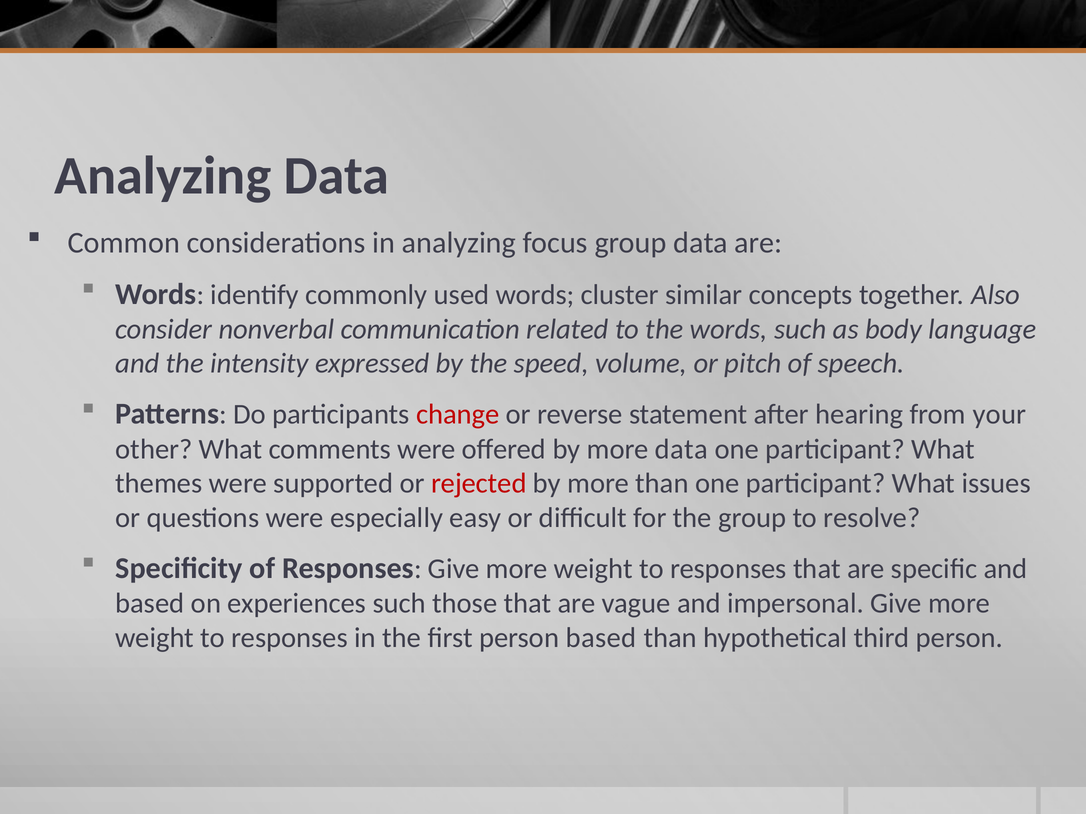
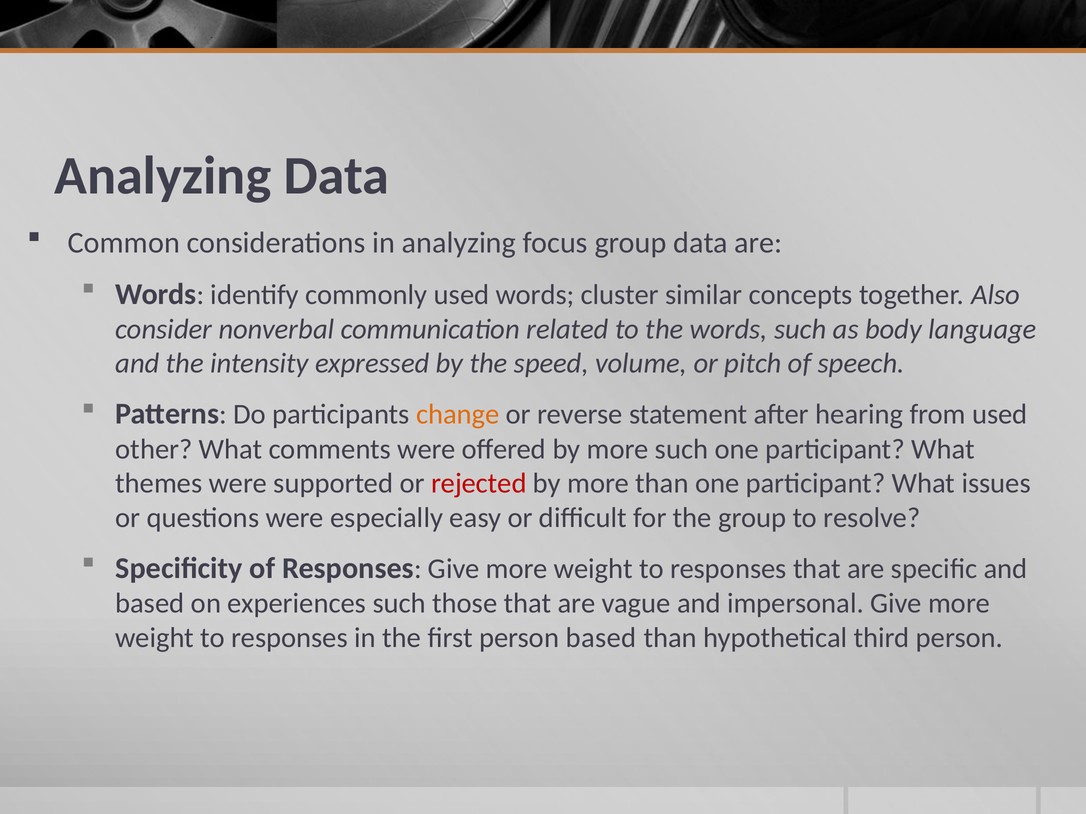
change colour: red -> orange
from your: your -> used
more data: data -> such
